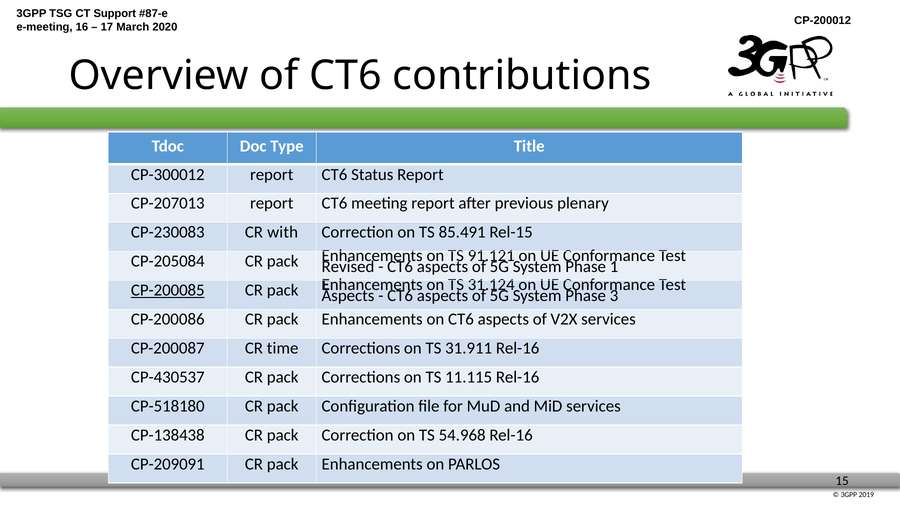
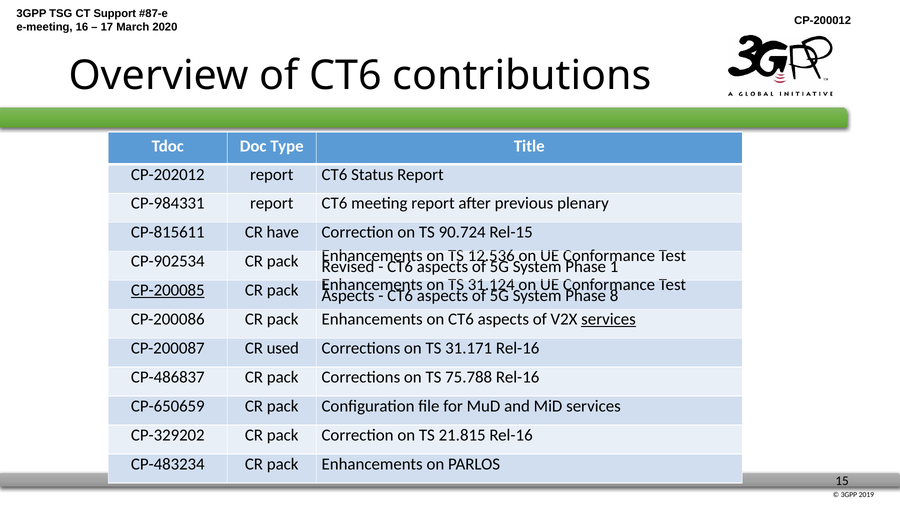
CP-300012: CP-300012 -> CP-202012
CP-207013: CP-207013 -> CP-984331
CP-230083: CP-230083 -> CP-815611
with: with -> have
85.491: 85.491 -> 90.724
CP-205084: CP-205084 -> CP-902534
91.121: 91.121 -> 12.536
3: 3 -> 8
services at (609, 319) underline: none -> present
time: time -> used
31.911: 31.911 -> 31.171
CP-430537: CP-430537 -> CP-486837
11.115: 11.115 -> 75.788
CP-518180: CP-518180 -> CP-650659
CP-138438: CP-138438 -> CP-329202
54.968: 54.968 -> 21.815
CP-209091: CP-209091 -> CP-483234
